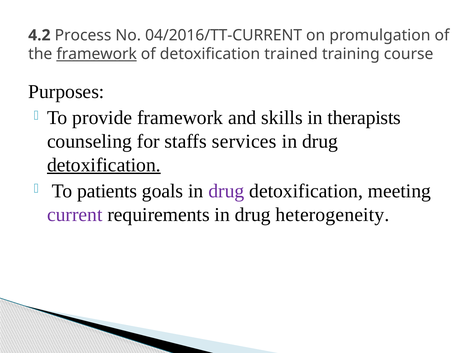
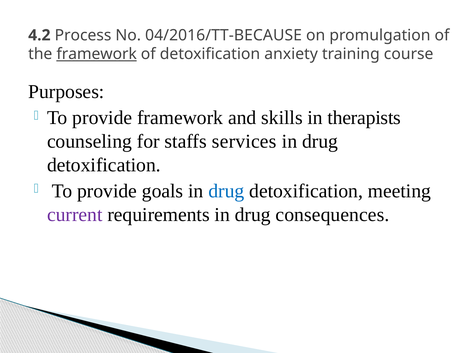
04/2016/TT-CURRENT: 04/2016/TT-CURRENT -> 04/2016/TT-BECAUSE
trained: trained -> anxiety
detoxification at (104, 165) underline: present -> none
patients at (107, 191): patients -> provide
drug at (226, 191) colour: purple -> blue
heterogeneity: heterogeneity -> consequences
